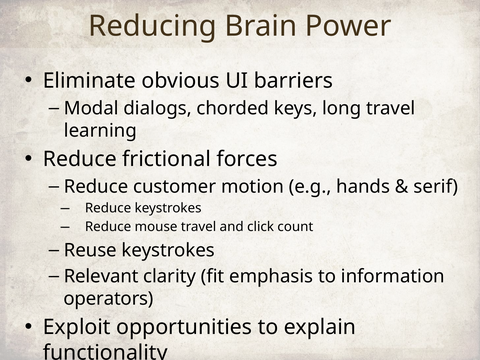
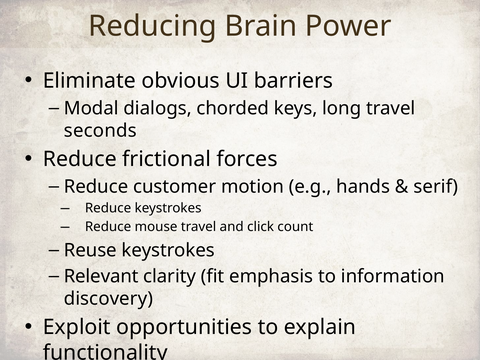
learning: learning -> seconds
operators: operators -> discovery
